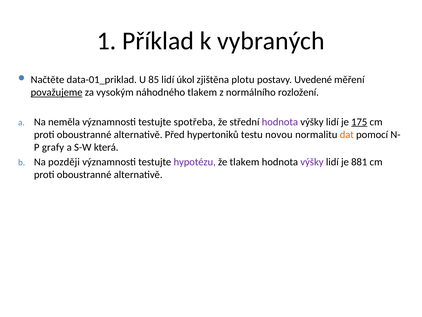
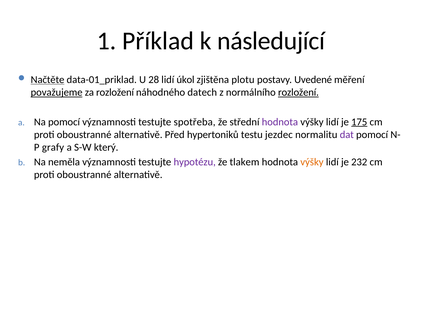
vybraných: vybraných -> následující
Načtěte underline: none -> present
85: 85 -> 28
za vysokým: vysokým -> rozložení
náhodného tlakem: tlakem -> datech
rozložení at (298, 92) underline: none -> present
Na neměla: neměla -> pomocí
novou: novou -> jezdec
dat colour: orange -> purple
která: která -> který
později: později -> neměla
výšky at (312, 162) colour: purple -> orange
881: 881 -> 232
